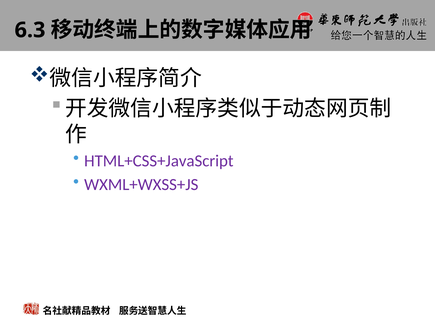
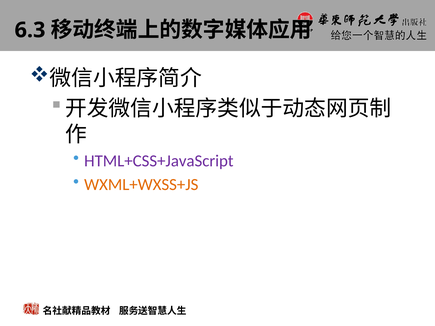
WXML+WXSS+JS colour: purple -> orange
